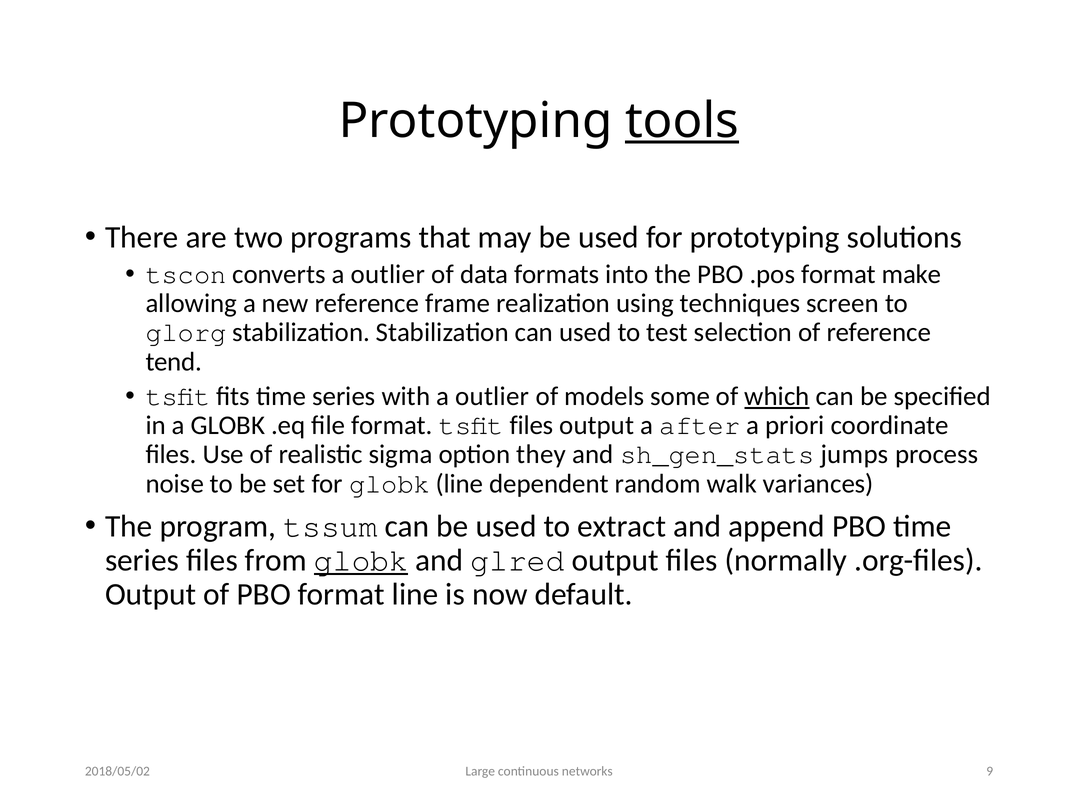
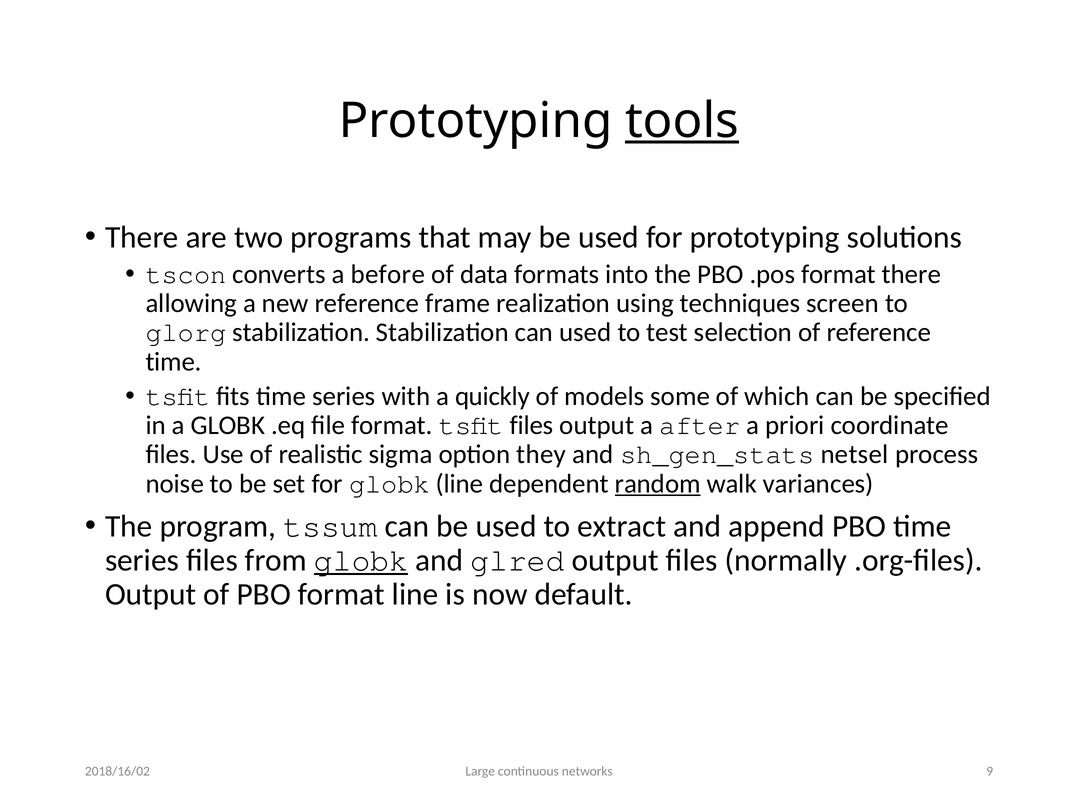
converts a outlier: outlier -> before
format make: make -> there
tend at (174, 362): tend -> time
with a outlier: outlier -> quickly
which underline: present -> none
jumps: jumps -> netsel
random underline: none -> present
2018/05/02: 2018/05/02 -> 2018/16/02
